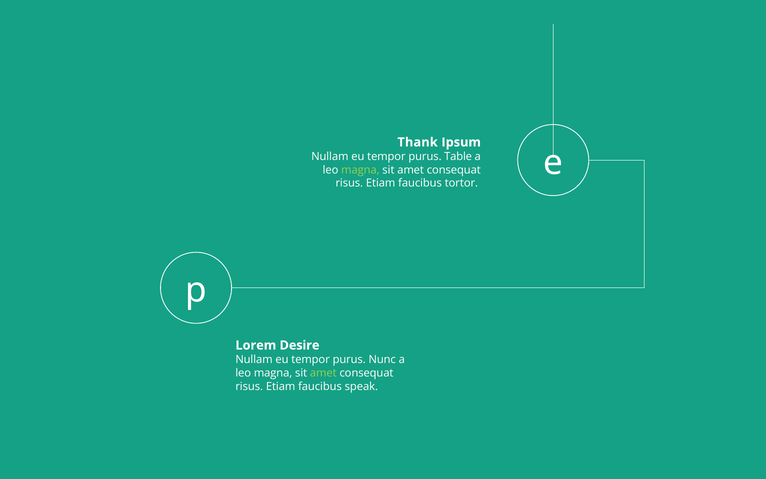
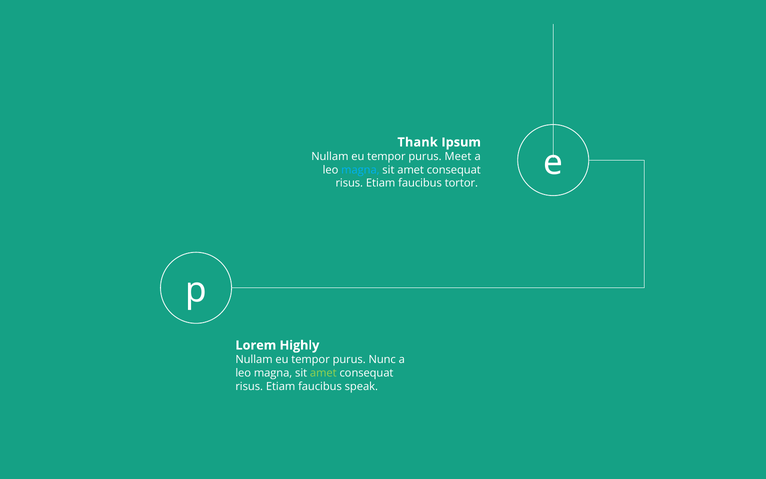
Table: Table -> Meet
magna at (360, 170) colour: light green -> light blue
Desire: Desire -> Highly
